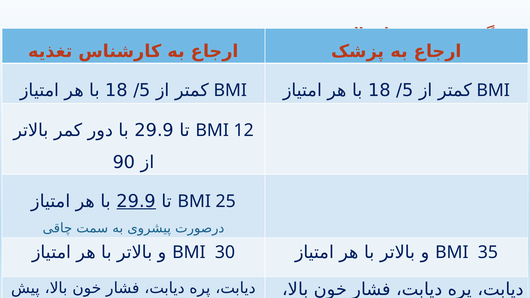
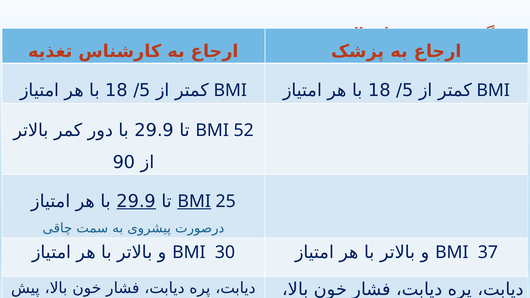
12: 12 -> 52
BMI at (194, 201) underline: none -> present
35: 35 -> 37
